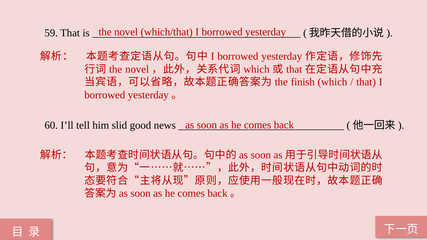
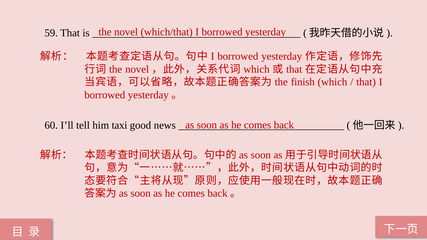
slid: slid -> taxi
